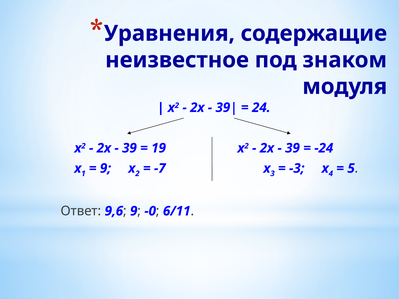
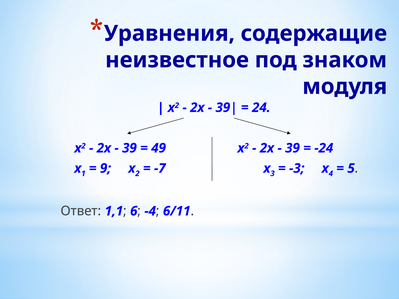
19: 19 -> 49
9,6: 9,6 -> 1,1
9 at (134, 211): 9 -> 6
-0: -0 -> -4
